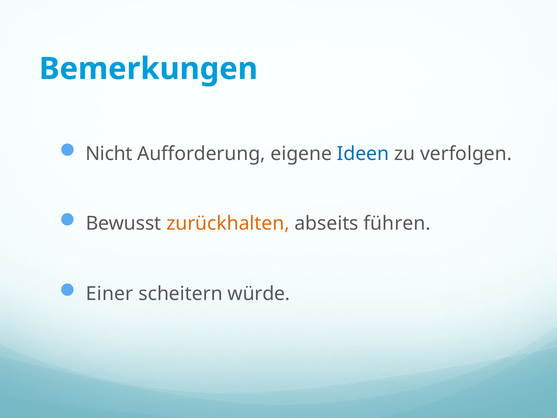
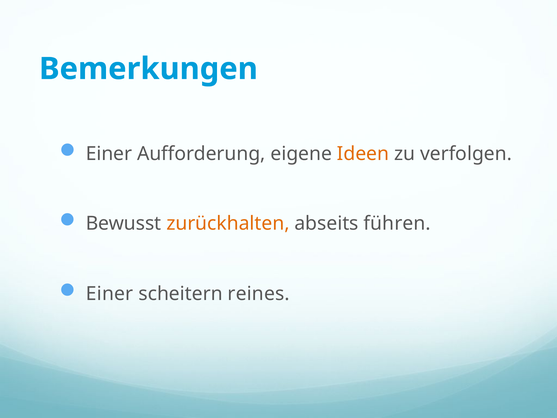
Nicht at (109, 154): Nicht -> Einer
Ideen colour: blue -> orange
würde: würde -> reines
